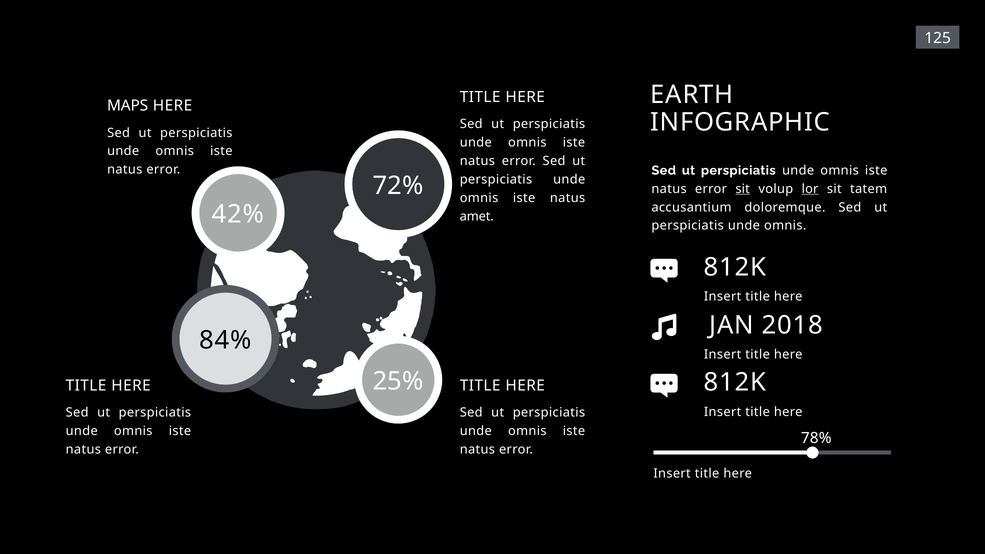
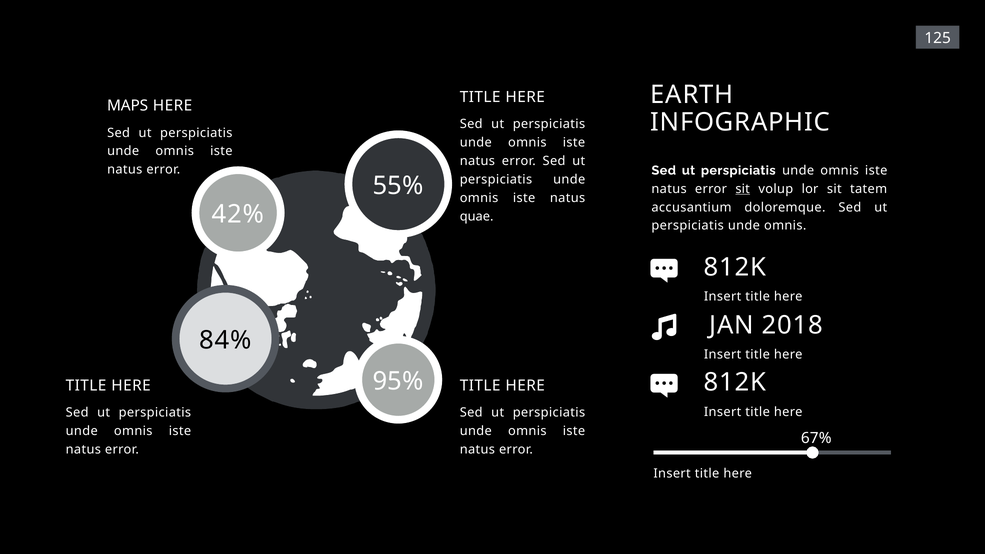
72%: 72% -> 55%
lor underline: present -> none
amet: amet -> quae
25%: 25% -> 95%
78%: 78% -> 67%
